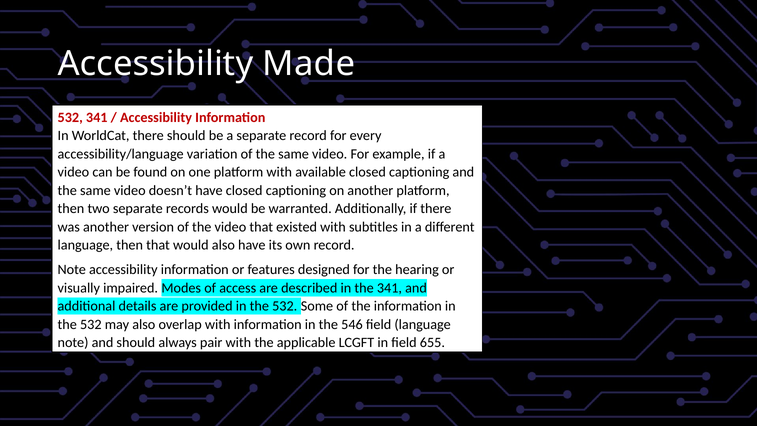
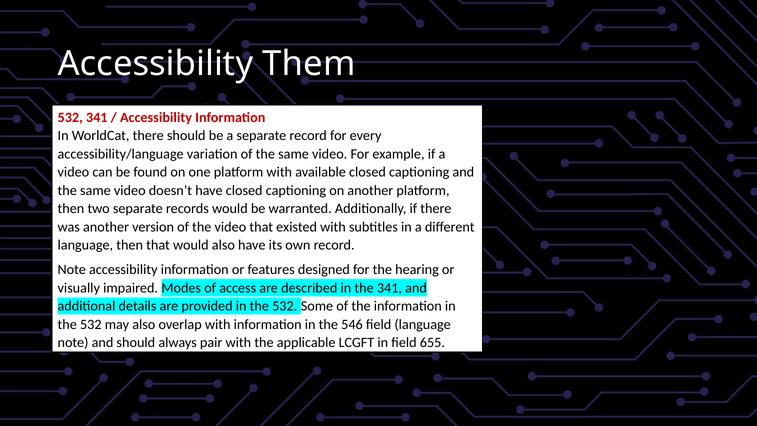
Made: Made -> Them
